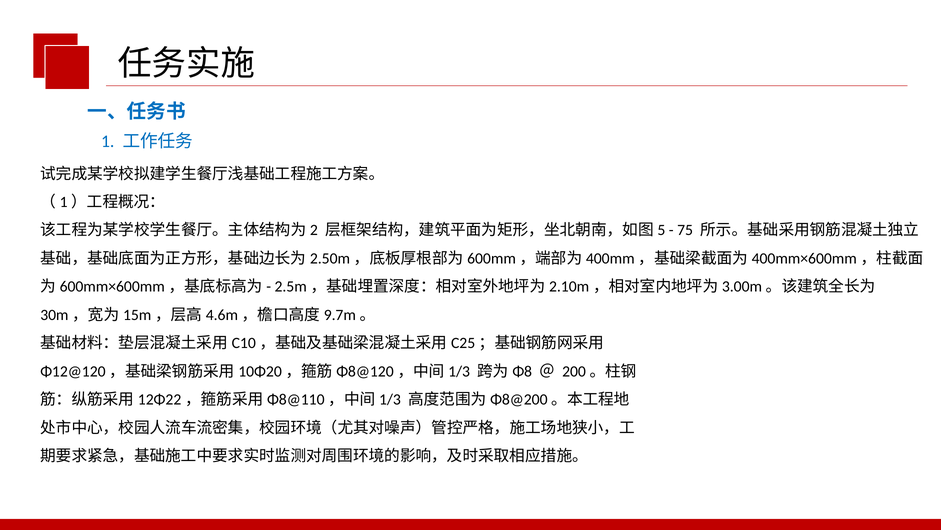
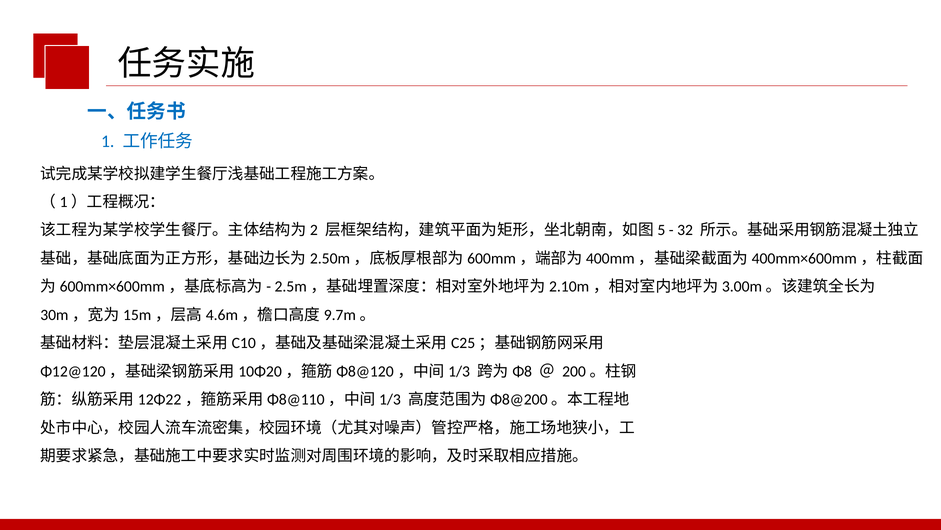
75: 75 -> 32
